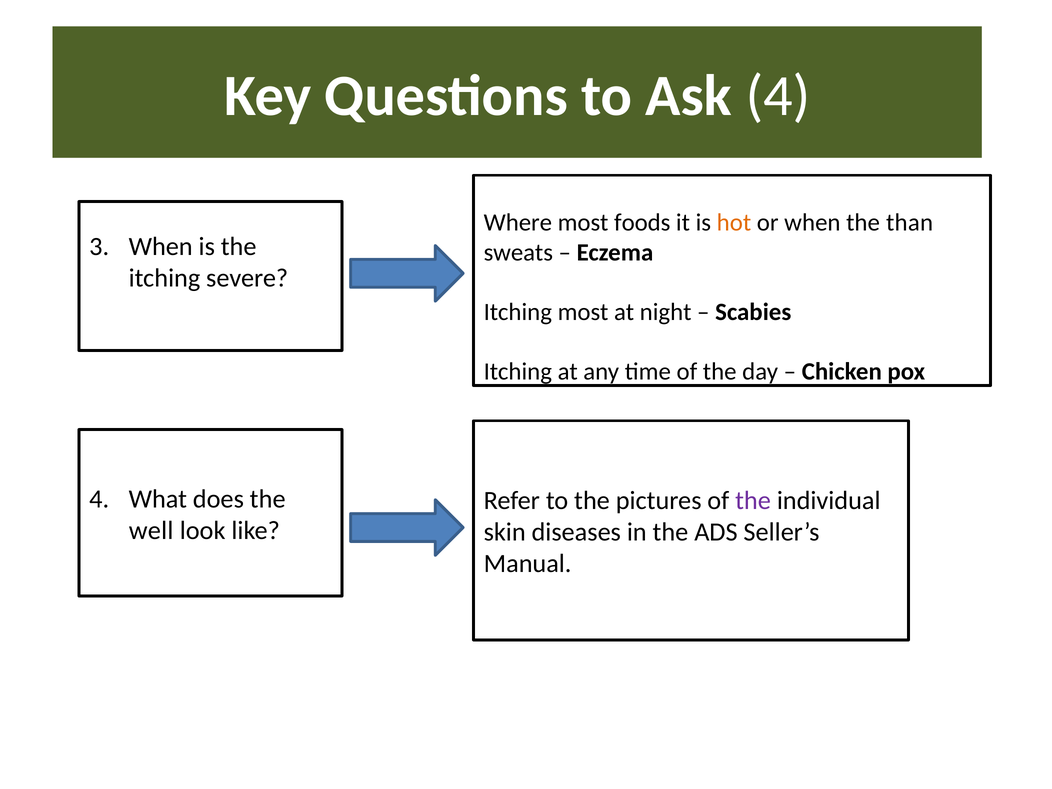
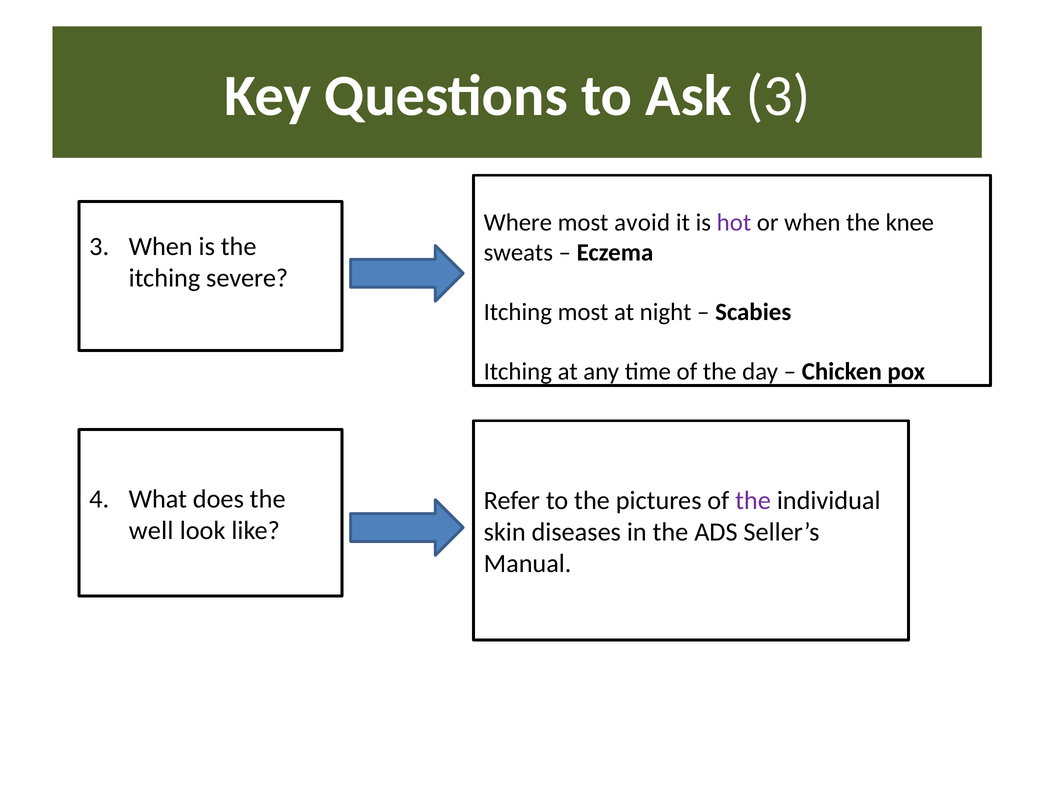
Ask 4: 4 -> 3
foods: foods -> avoid
hot colour: orange -> purple
than: than -> knee
